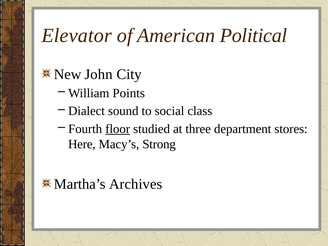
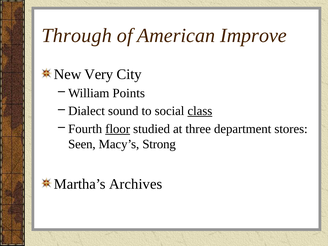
Elevator: Elevator -> Through
Political: Political -> Improve
John: John -> Very
class underline: none -> present
Here: Here -> Seen
